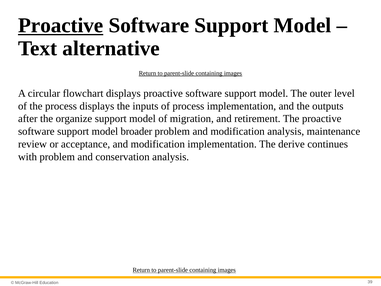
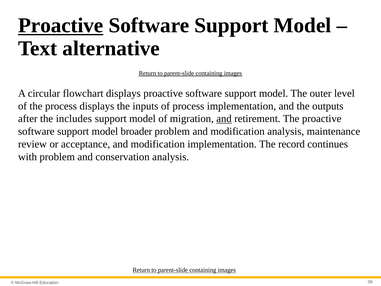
organize: organize -> includes
and at (224, 119) underline: none -> present
derive: derive -> record
